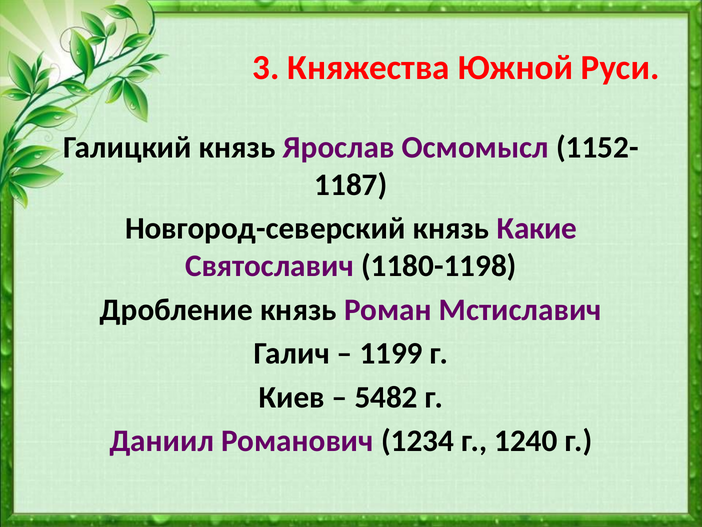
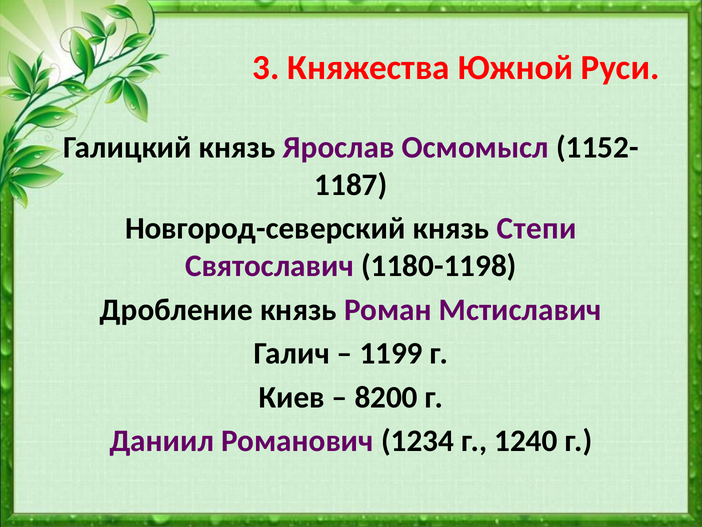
Какие: Какие -> Степи
5482: 5482 -> 8200
